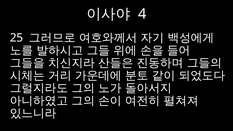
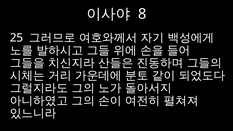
4: 4 -> 8
